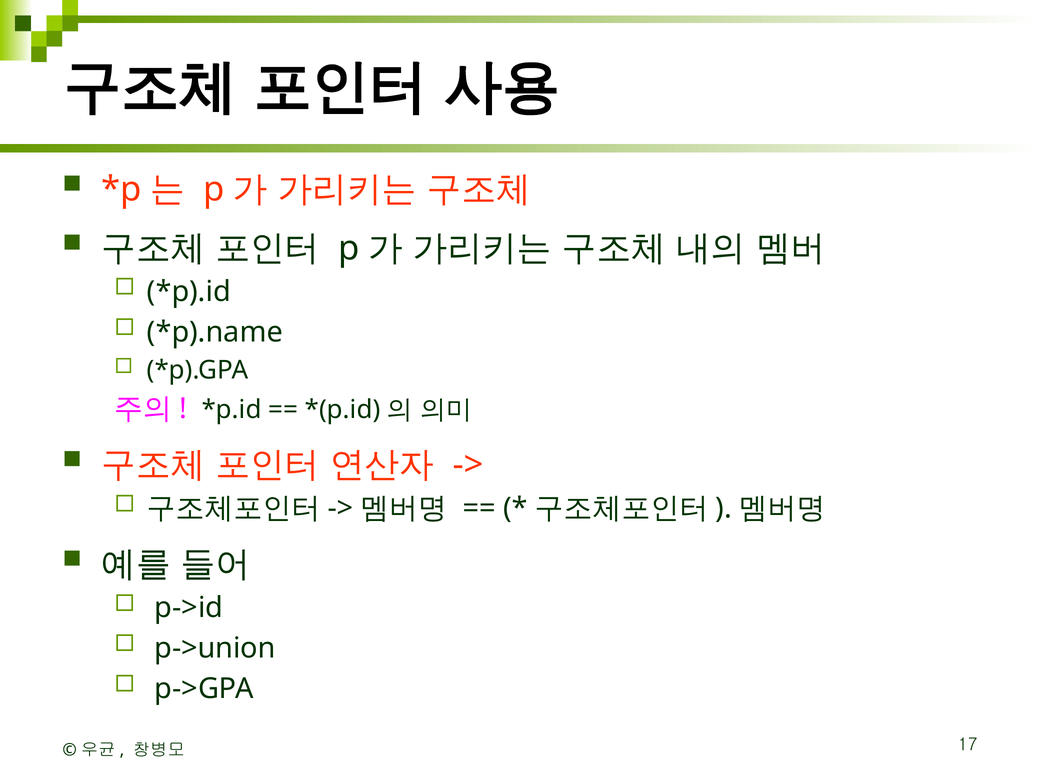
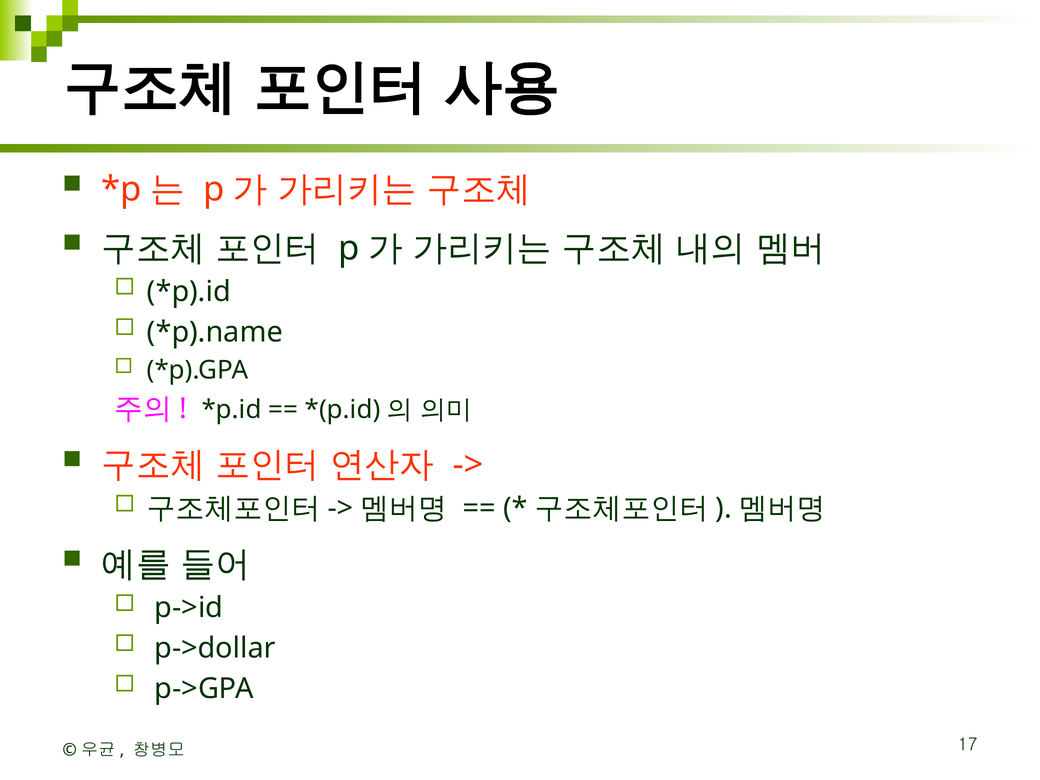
p->union: p->union -> p->dollar
